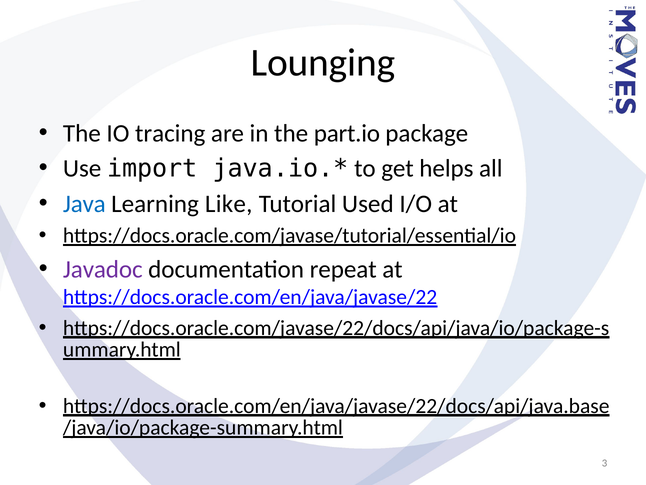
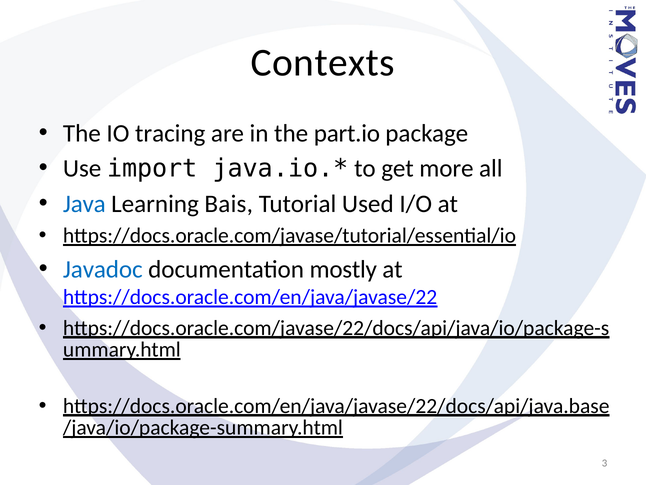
Lounging: Lounging -> Contexts
helps: helps -> more
Like: Like -> Bais
Javadoc colour: purple -> blue
repeat: repeat -> mostly
